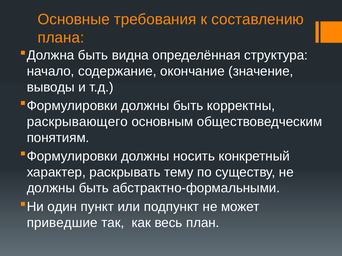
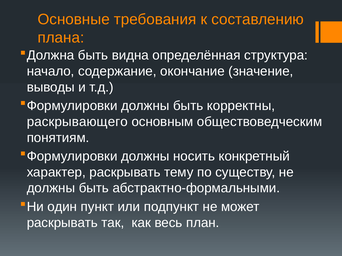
приведшие at (62, 223): приведшие -> раскрывать
